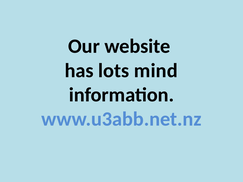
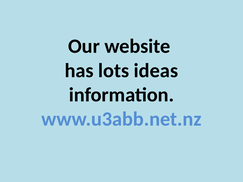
mind: mind -> ideas
